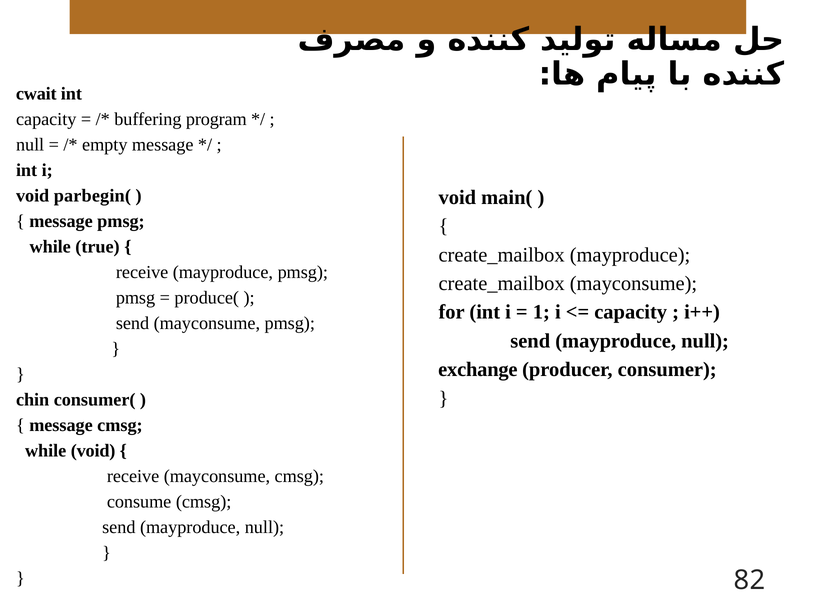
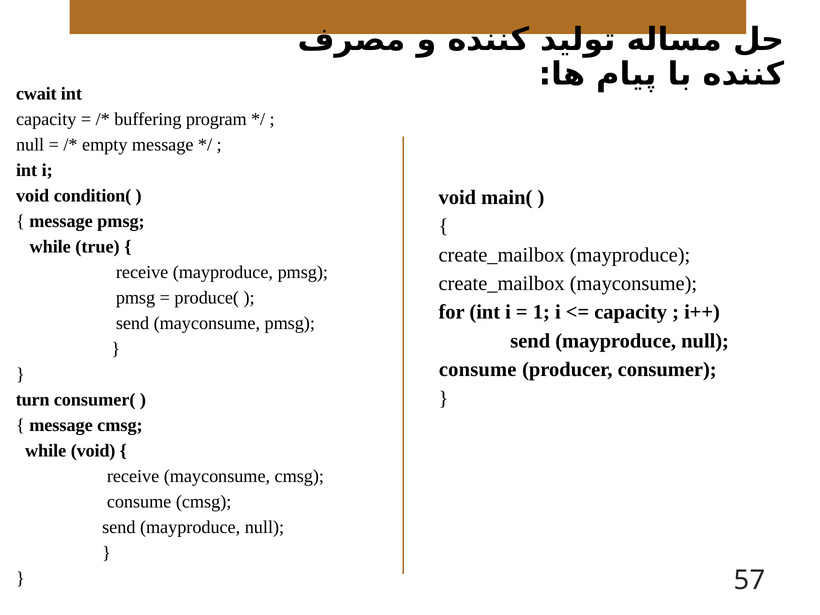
parbegin(: parbegin( -> condition(
exchange at (478, 370): exchange -> consume
chin: chin -> turn
82: 82 -> 57
